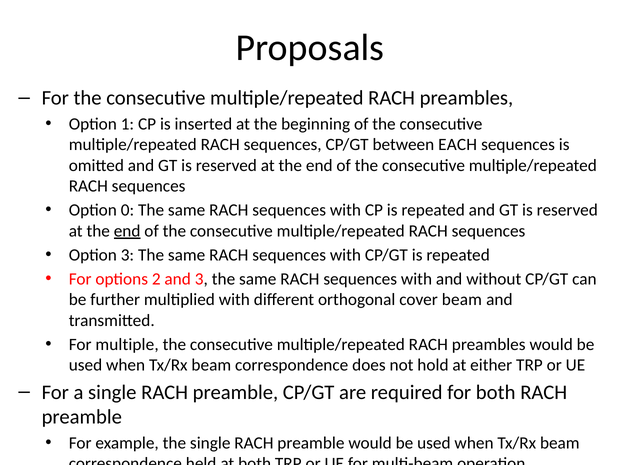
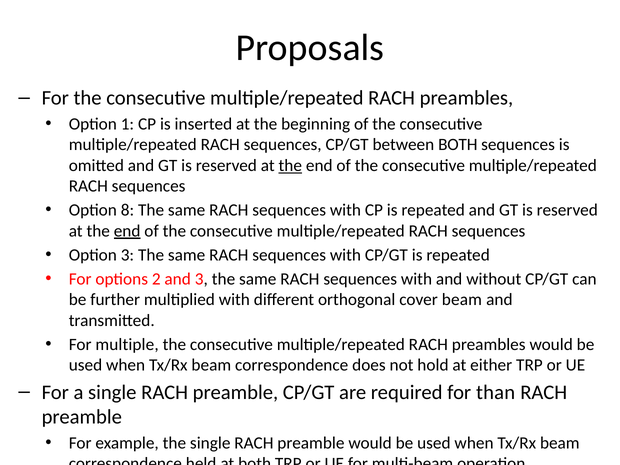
between EACH: EACH -> BOTH
the at (290, 165) underline: none -> present
0: 0 -> 8
for both: both -> than
